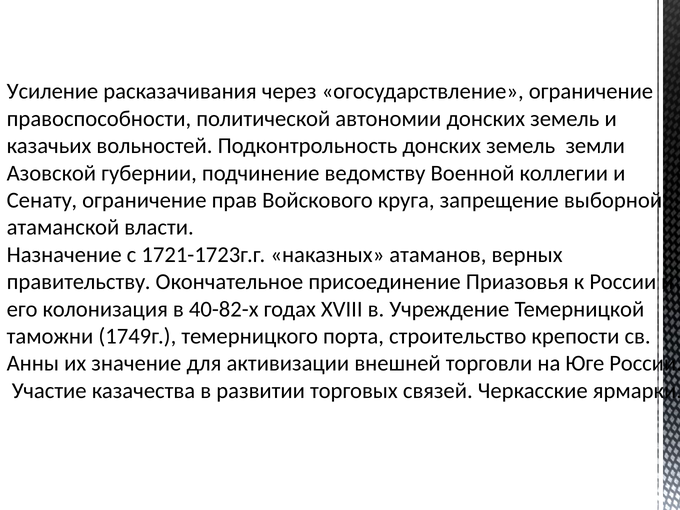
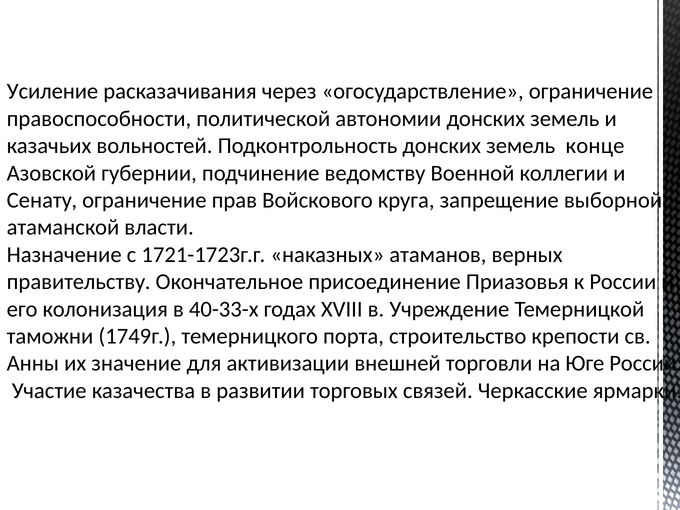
земли: земли -> конце
40-82-х: 40-82-х -> 40-33-х
